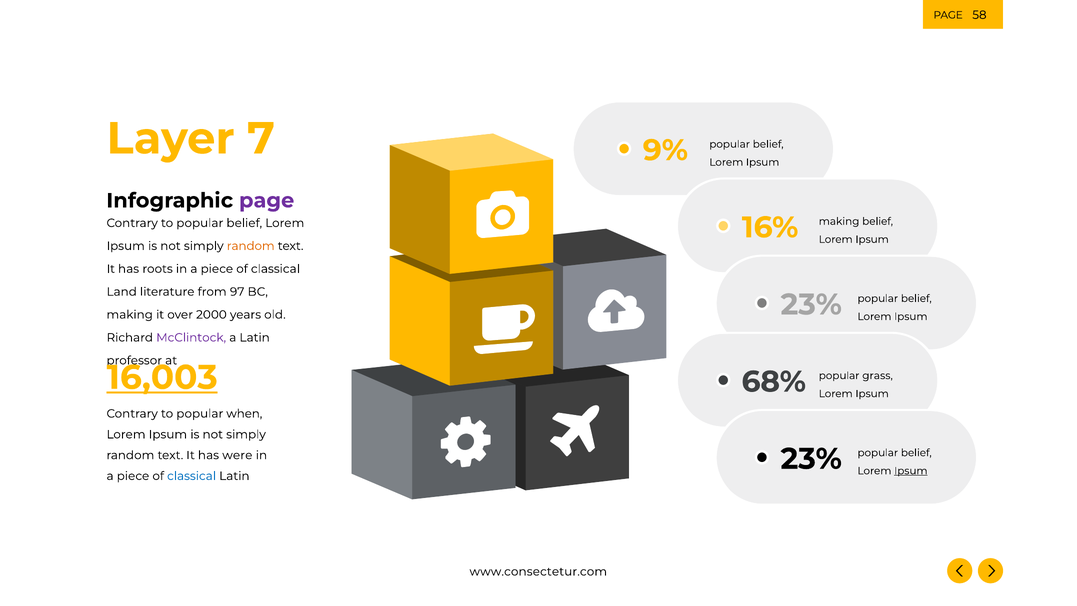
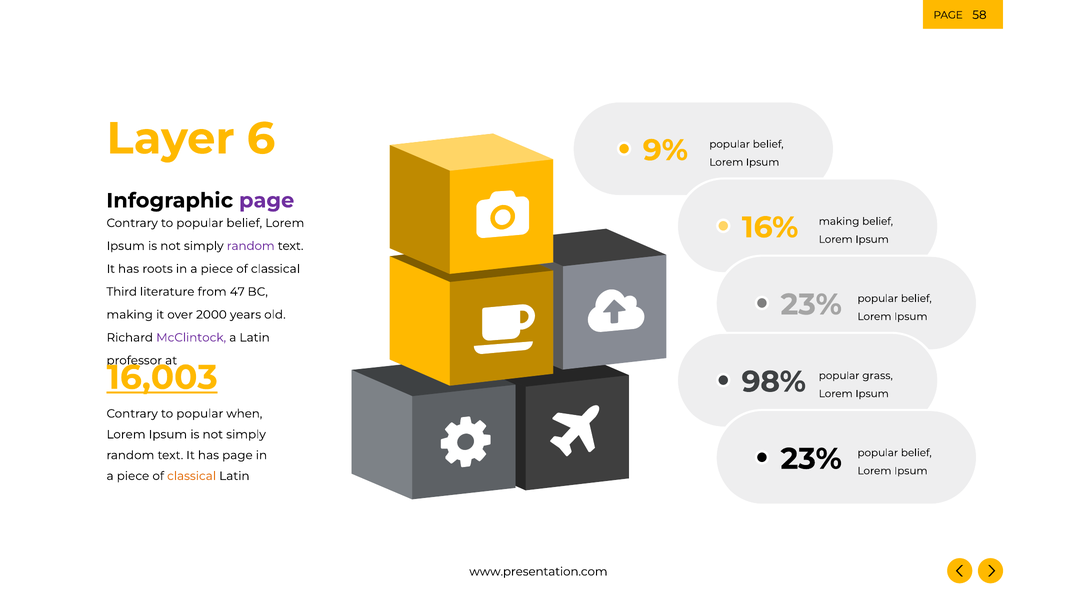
7: 7 -> 6
random at (251, 246) colour: orange -> purple
Land: Land -> Third
97: 97 -> 47
68%: 68% -> 98%
has were: were -> page
Ipsum at (911, 471) underline: present -> none
classical at (192, 476) colour: blue -> orange
www.consectetur.com: www.consectetur.com -> www.presentation.com
